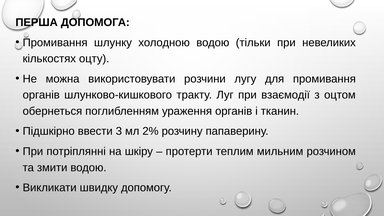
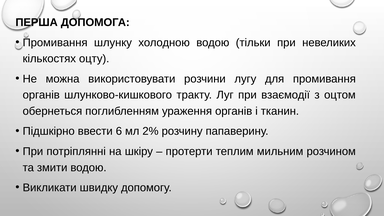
3: 3 -> 6
